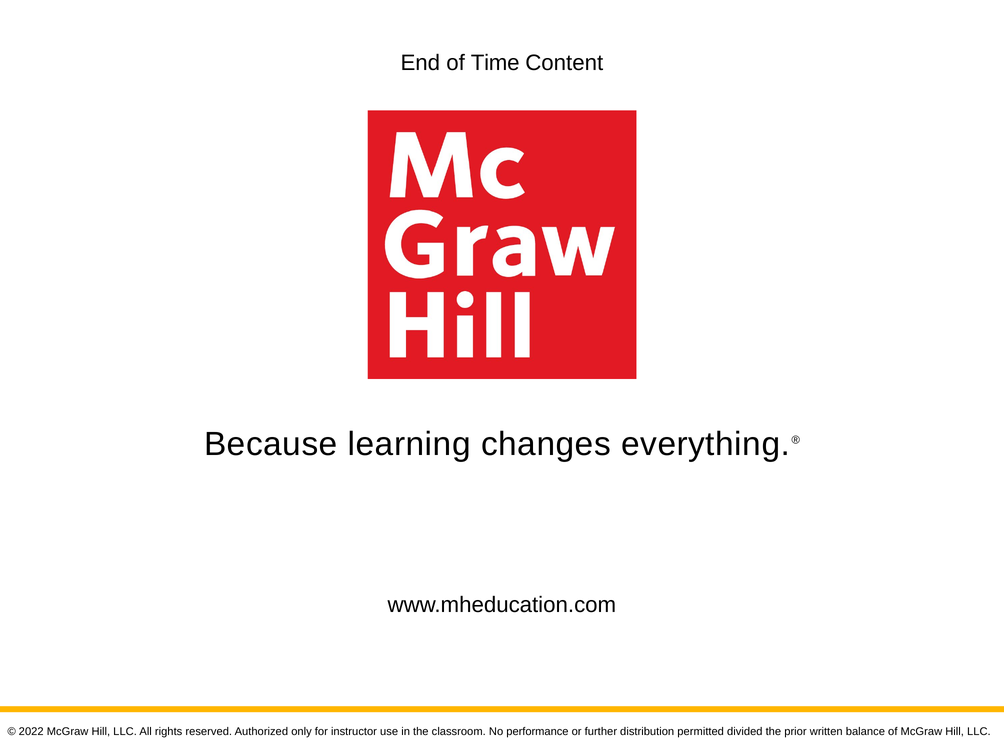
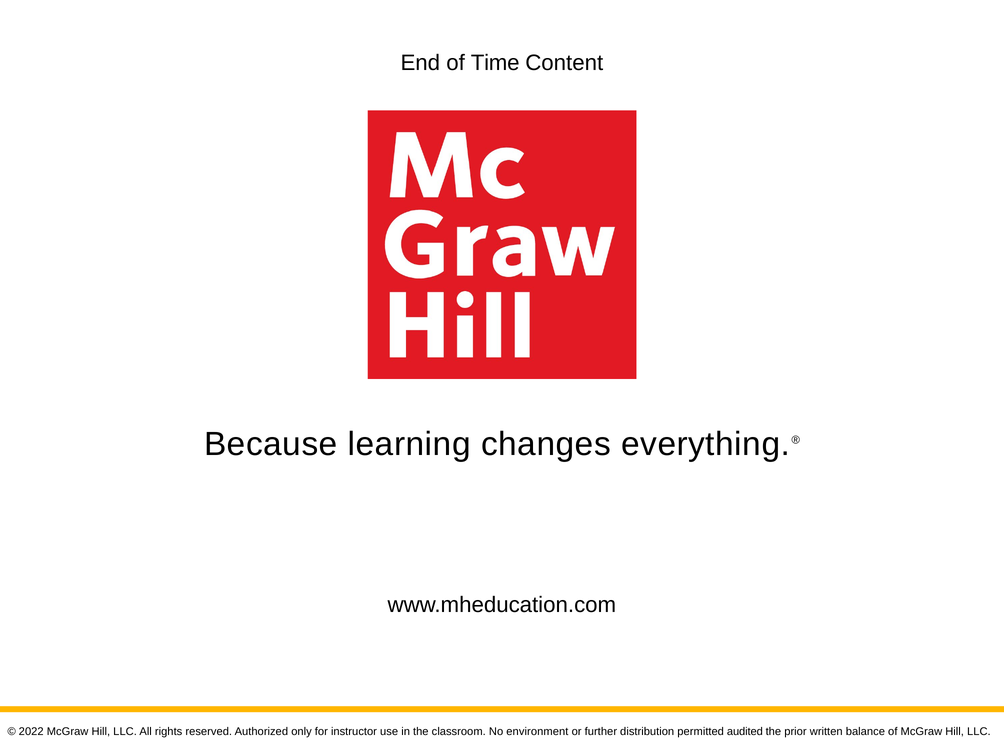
performance: performance -> environment
divided: divided -> audited
